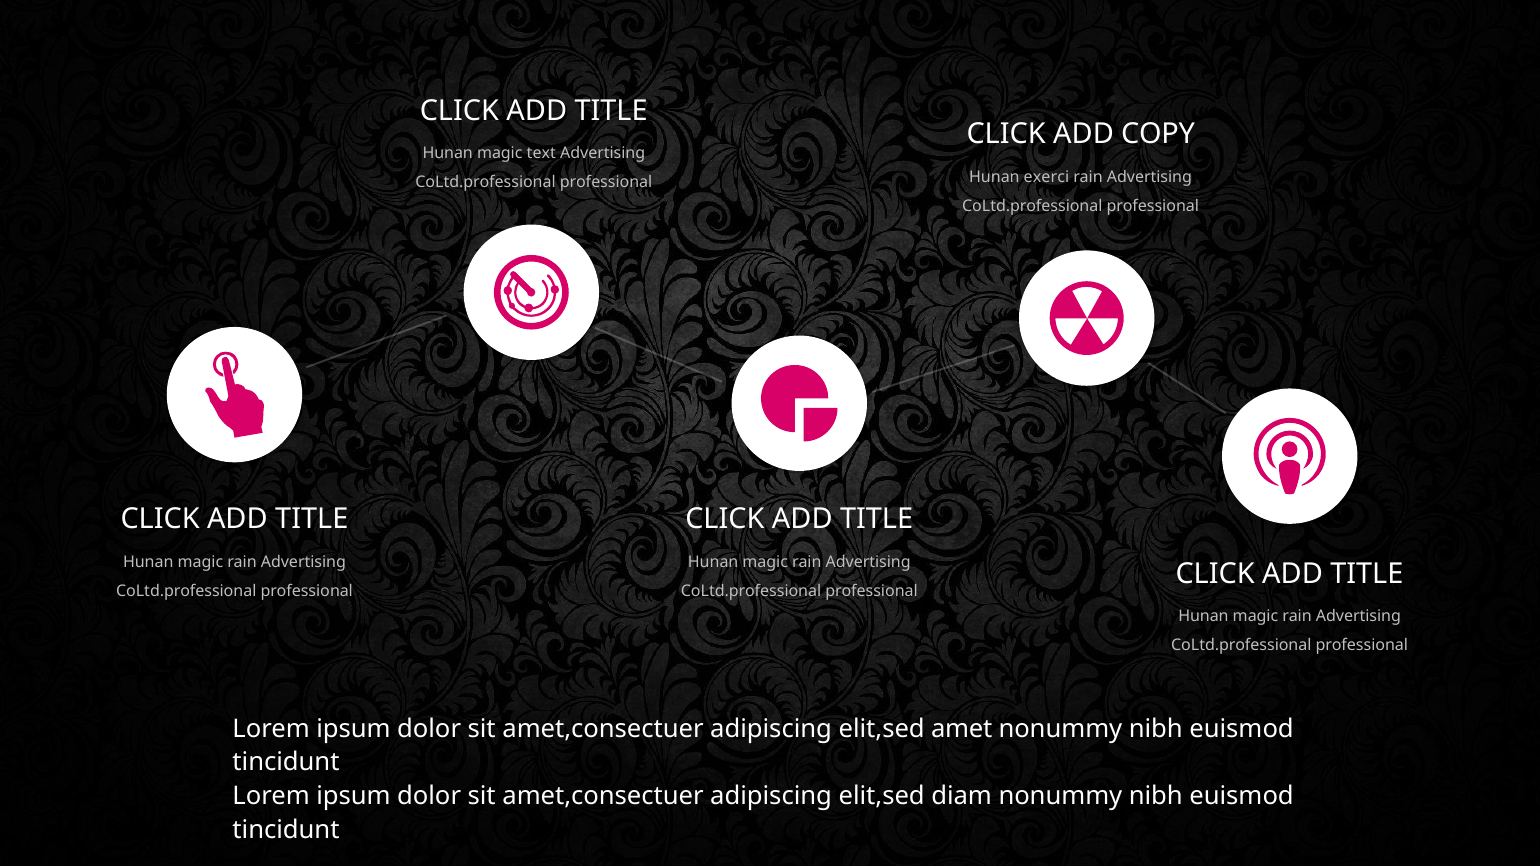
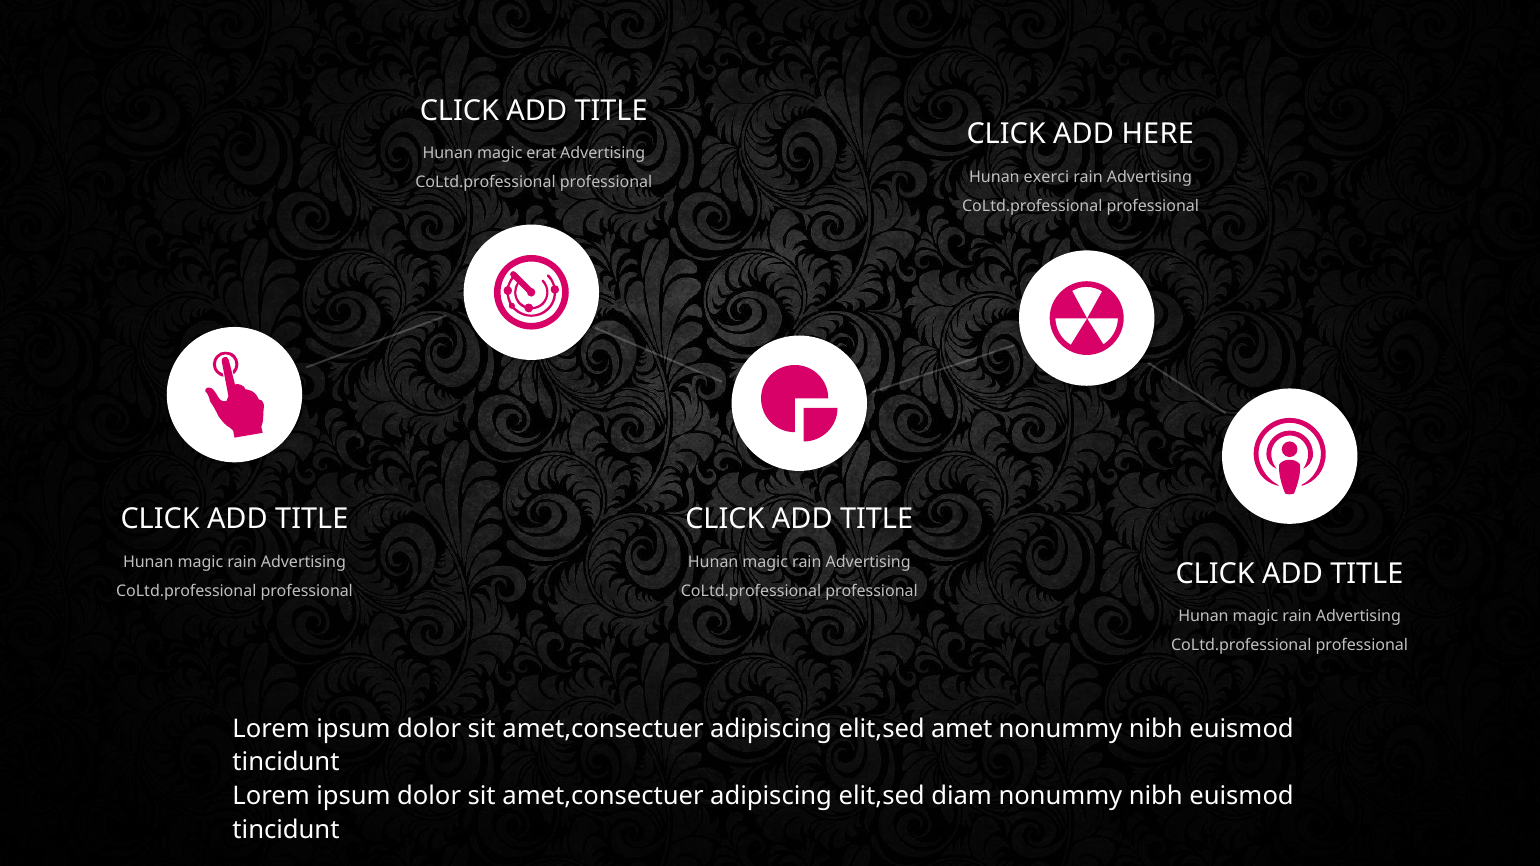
COPY: COPY -> HERE
text: text -> erat
